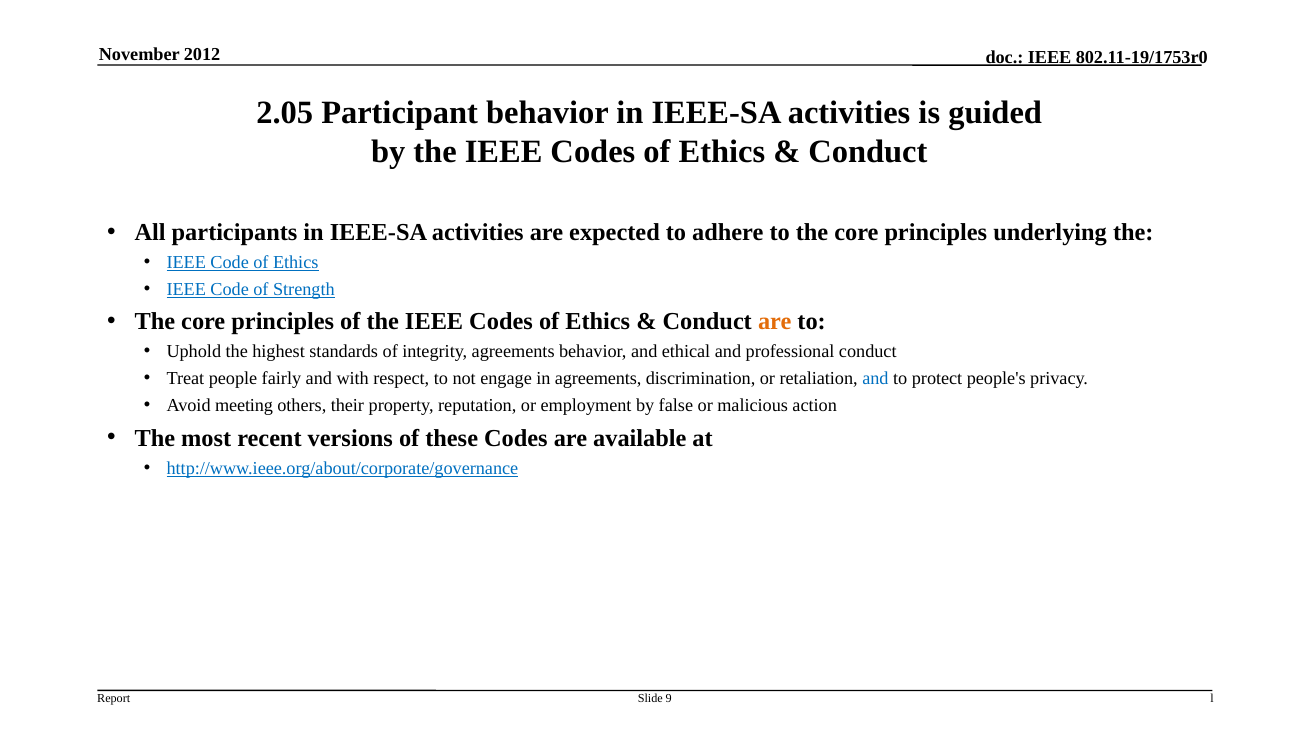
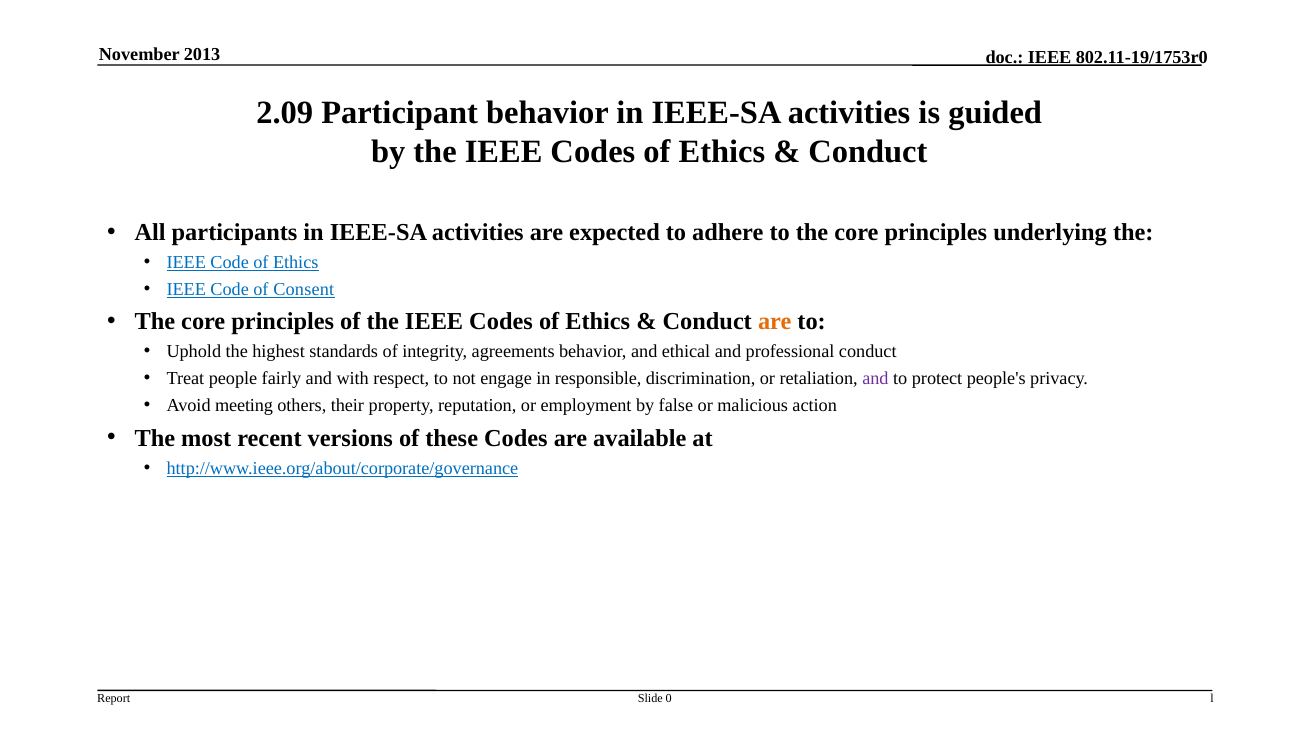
2012: 2012 -> 2013
2.05: 2.05 -> 2.09
Strength: Strength -> Consent
in agreements: agreements -> responsible
and at (875, 379) colour: blue -> purple
9: 9 -> 0
